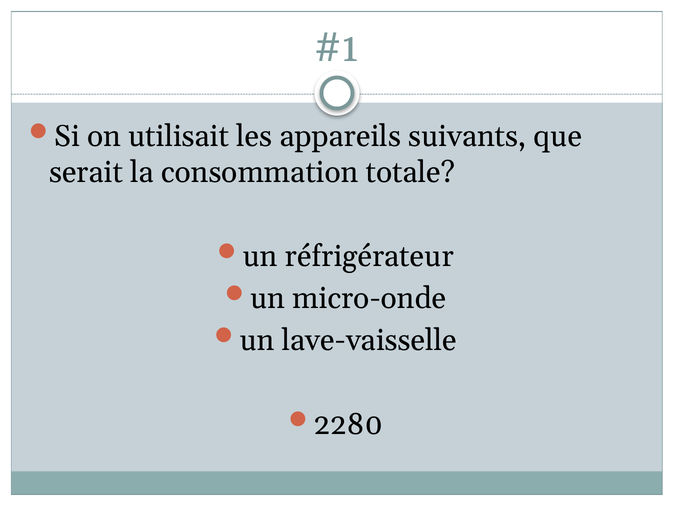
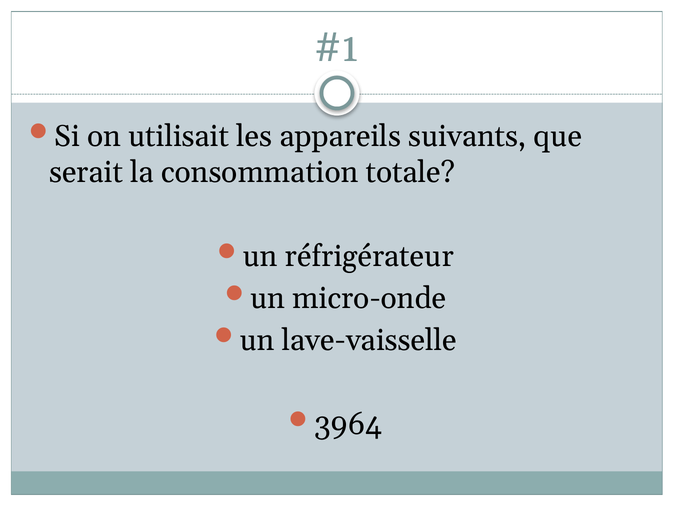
2280: 2280 -> 3964
